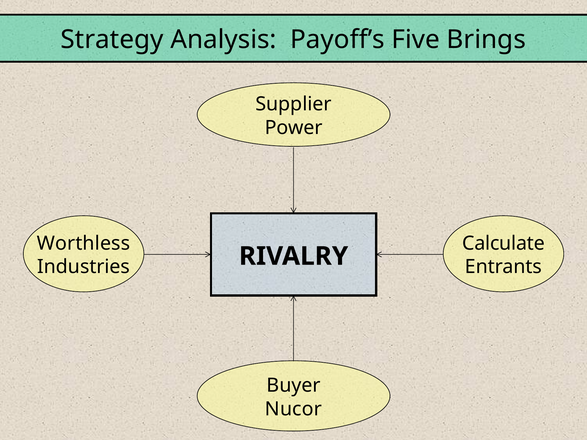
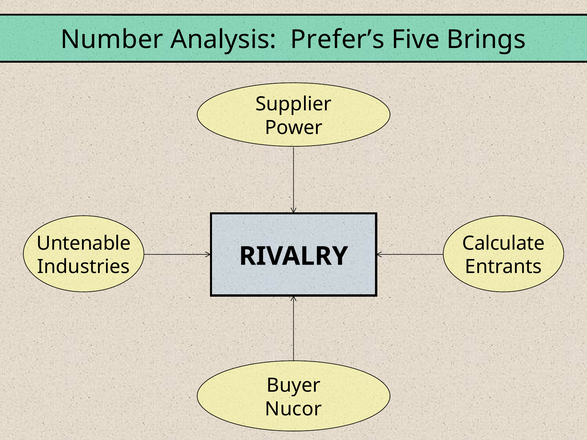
Strategy: Strategy -> Number
Payoff’s: Payoff’s -> Prefer’s
Worthless: Worthless -> Untenable
